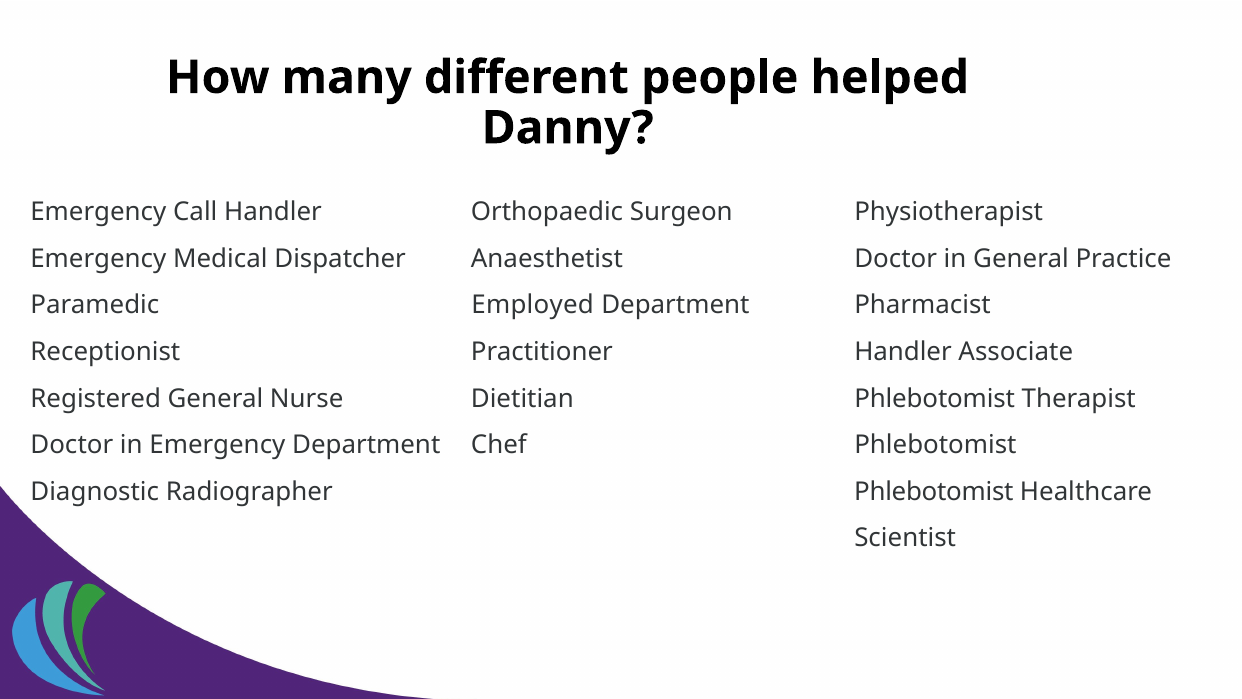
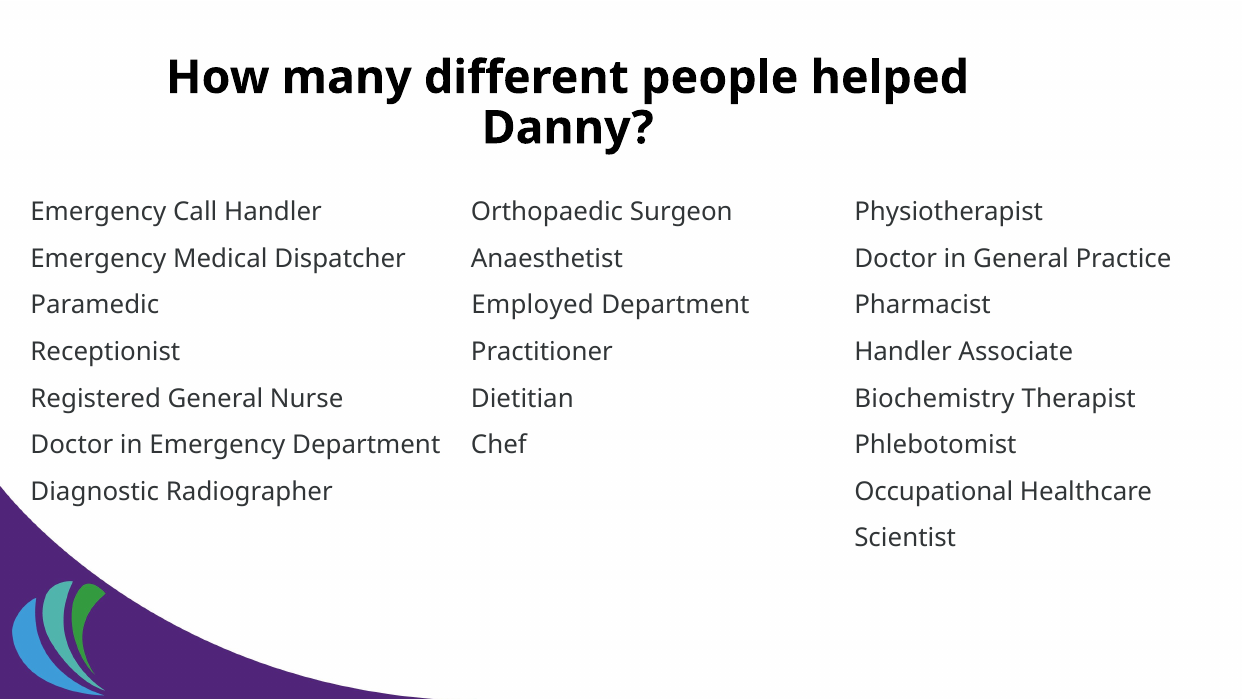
Phlebotomist at (935, 398): Phlebotomist -> Biochemistry
Phlebotomist at (934, 491): Phlebotomist -> Occupational
